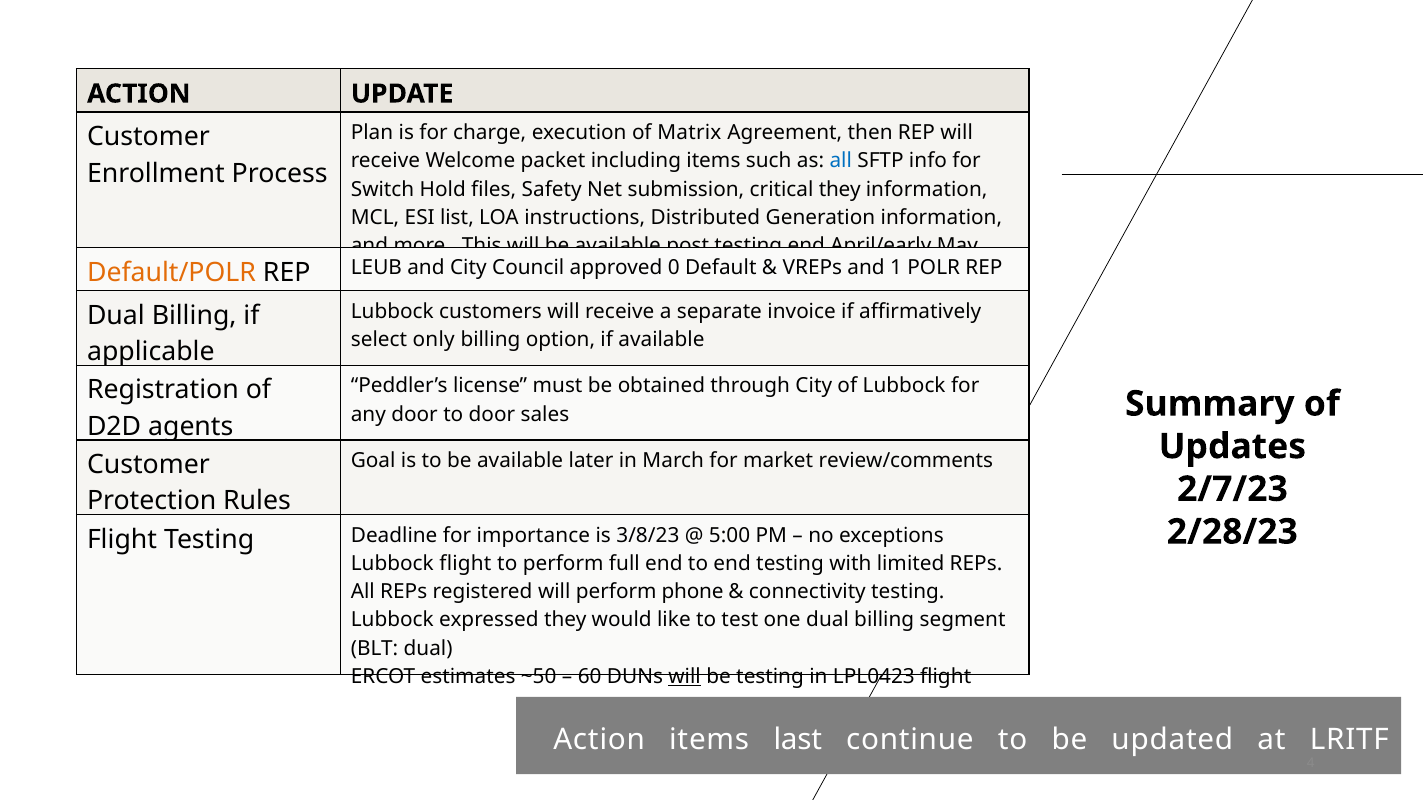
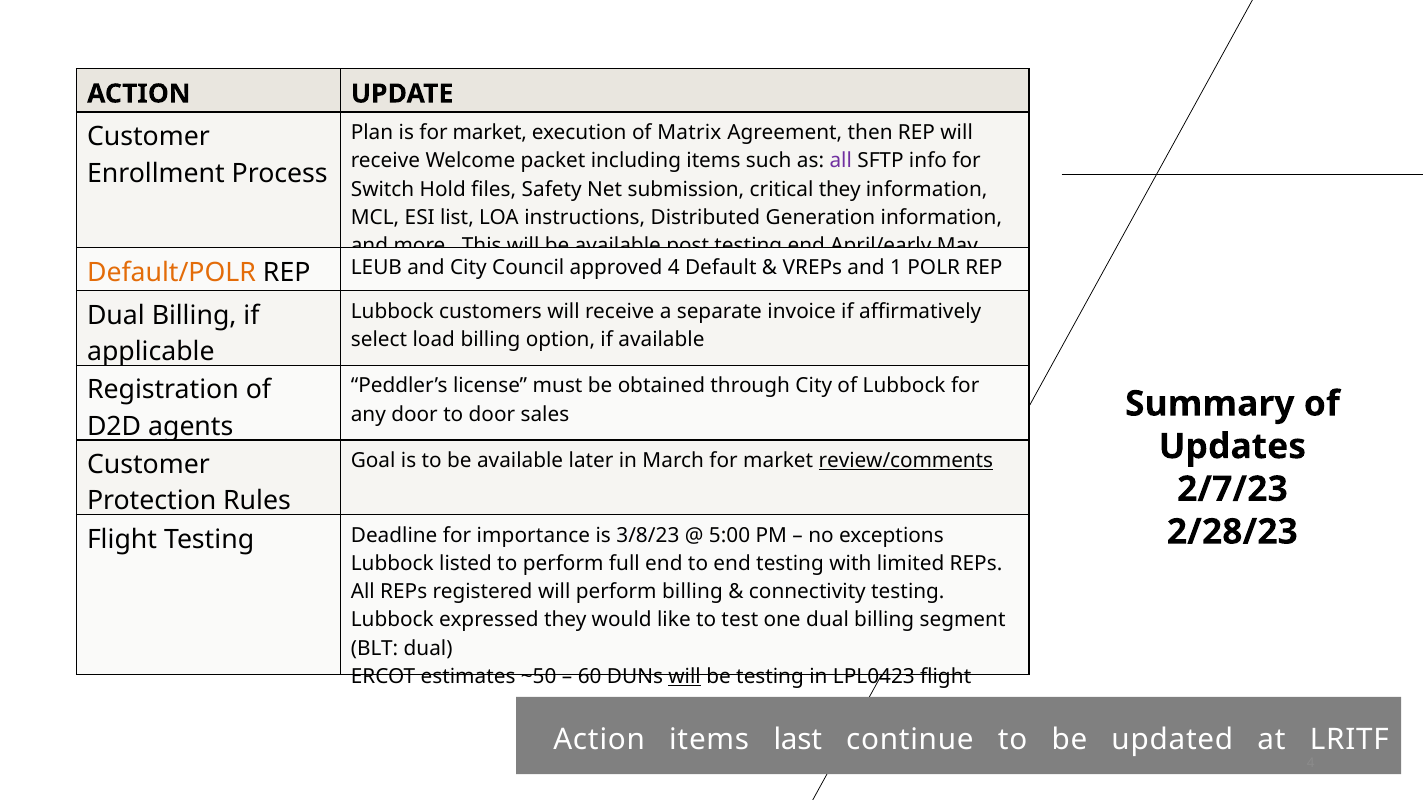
is for charge: charge -> market
all at (841, 161) colour: blue -> purple
approved 0: 0 -> 4
only: only -> load
review/comments underline: none -> present
Lubbock flight: flight -> listed
perform phone: phone -> billing
